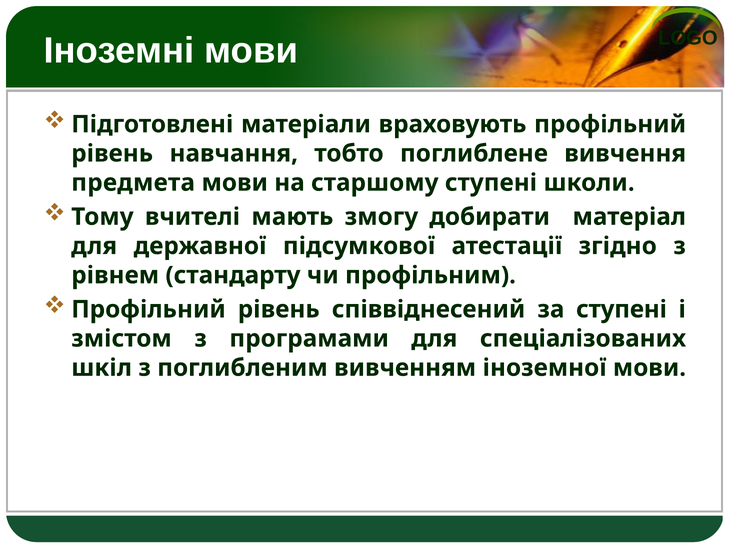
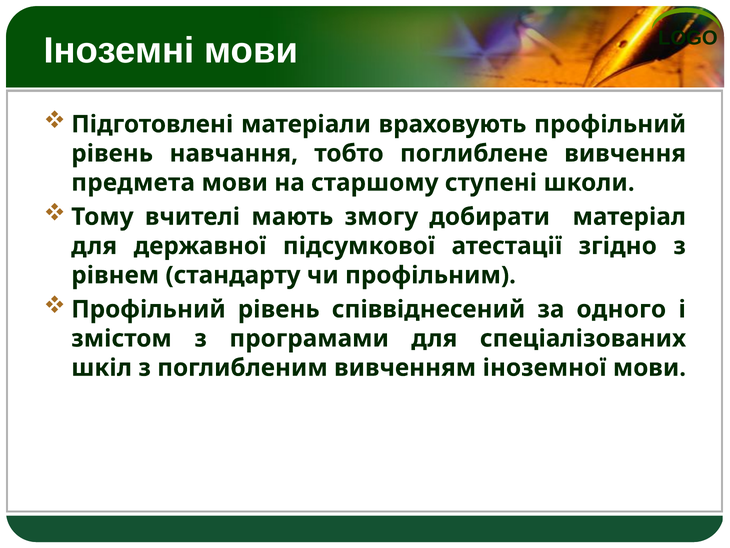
за ступені: ступені -> одного
